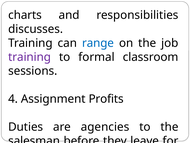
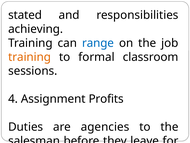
charts: charts -> stated
discusses: discusses -> achieving
training at (30, 57) colour: purple -> orange
